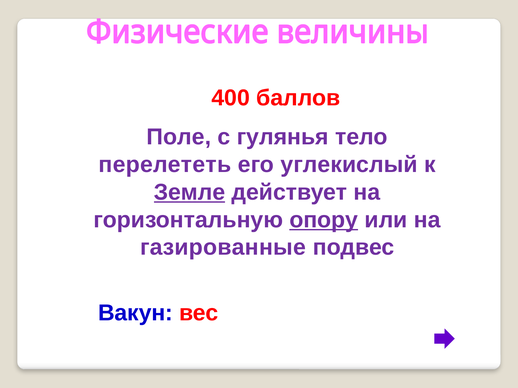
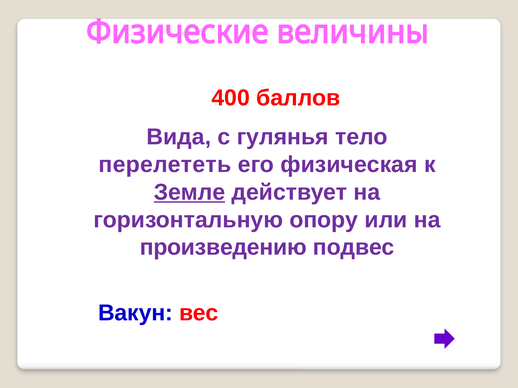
Поле: Поле -> Вида
углекислый: углекислый -> физическая
опору underline: present -> none
газированные: газированные -> произведению
